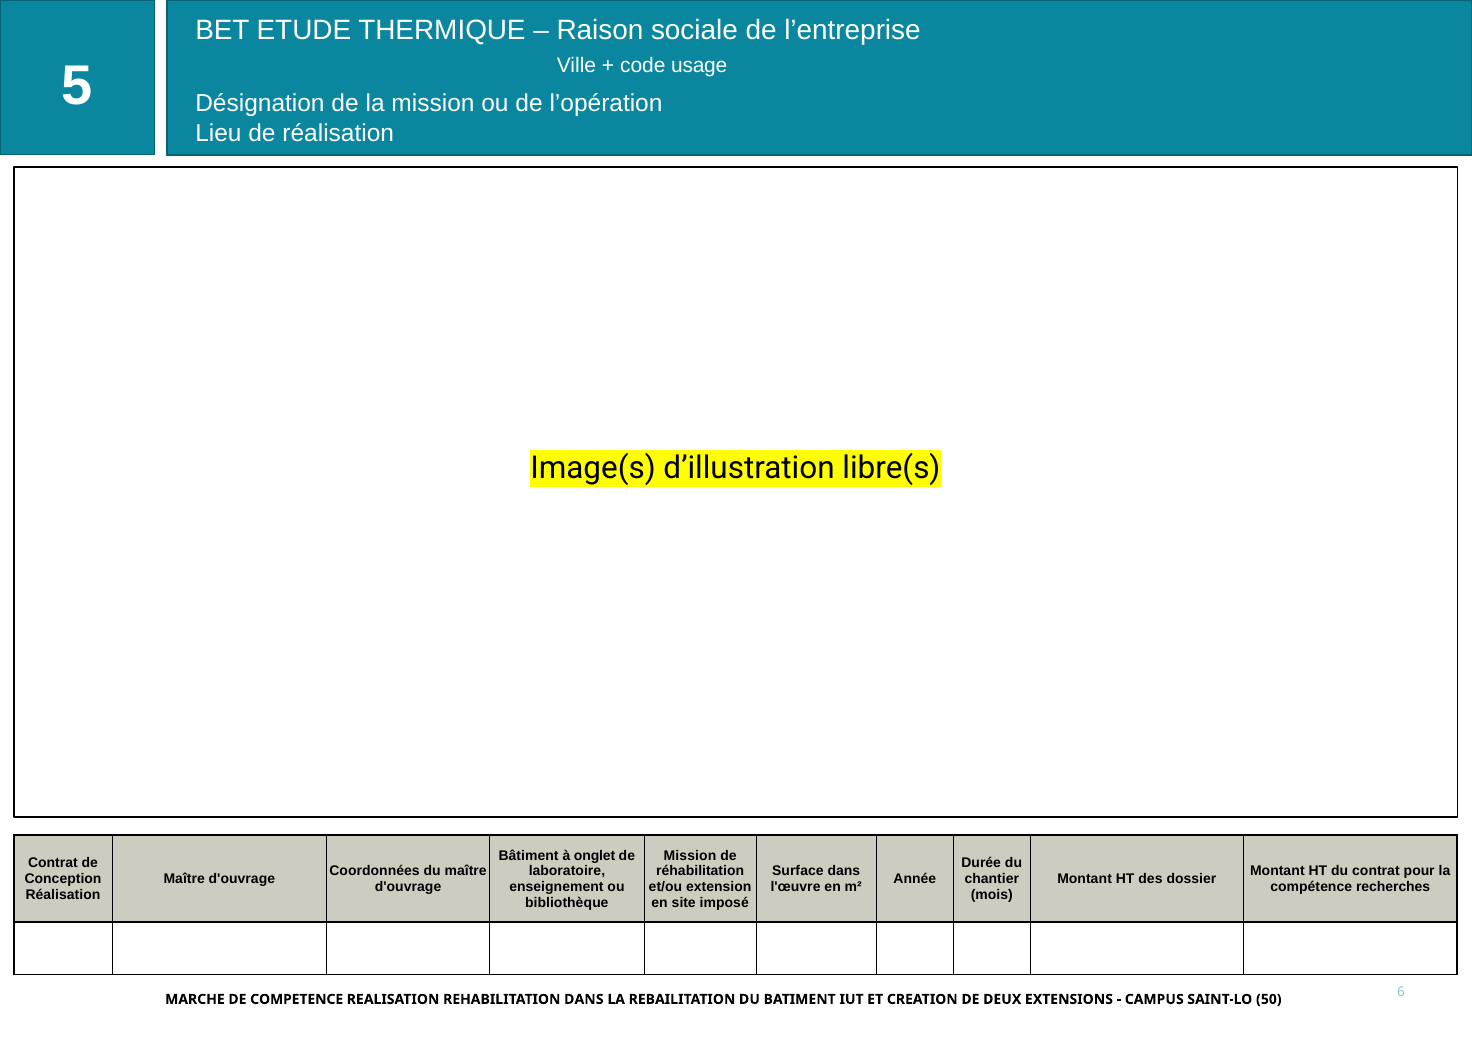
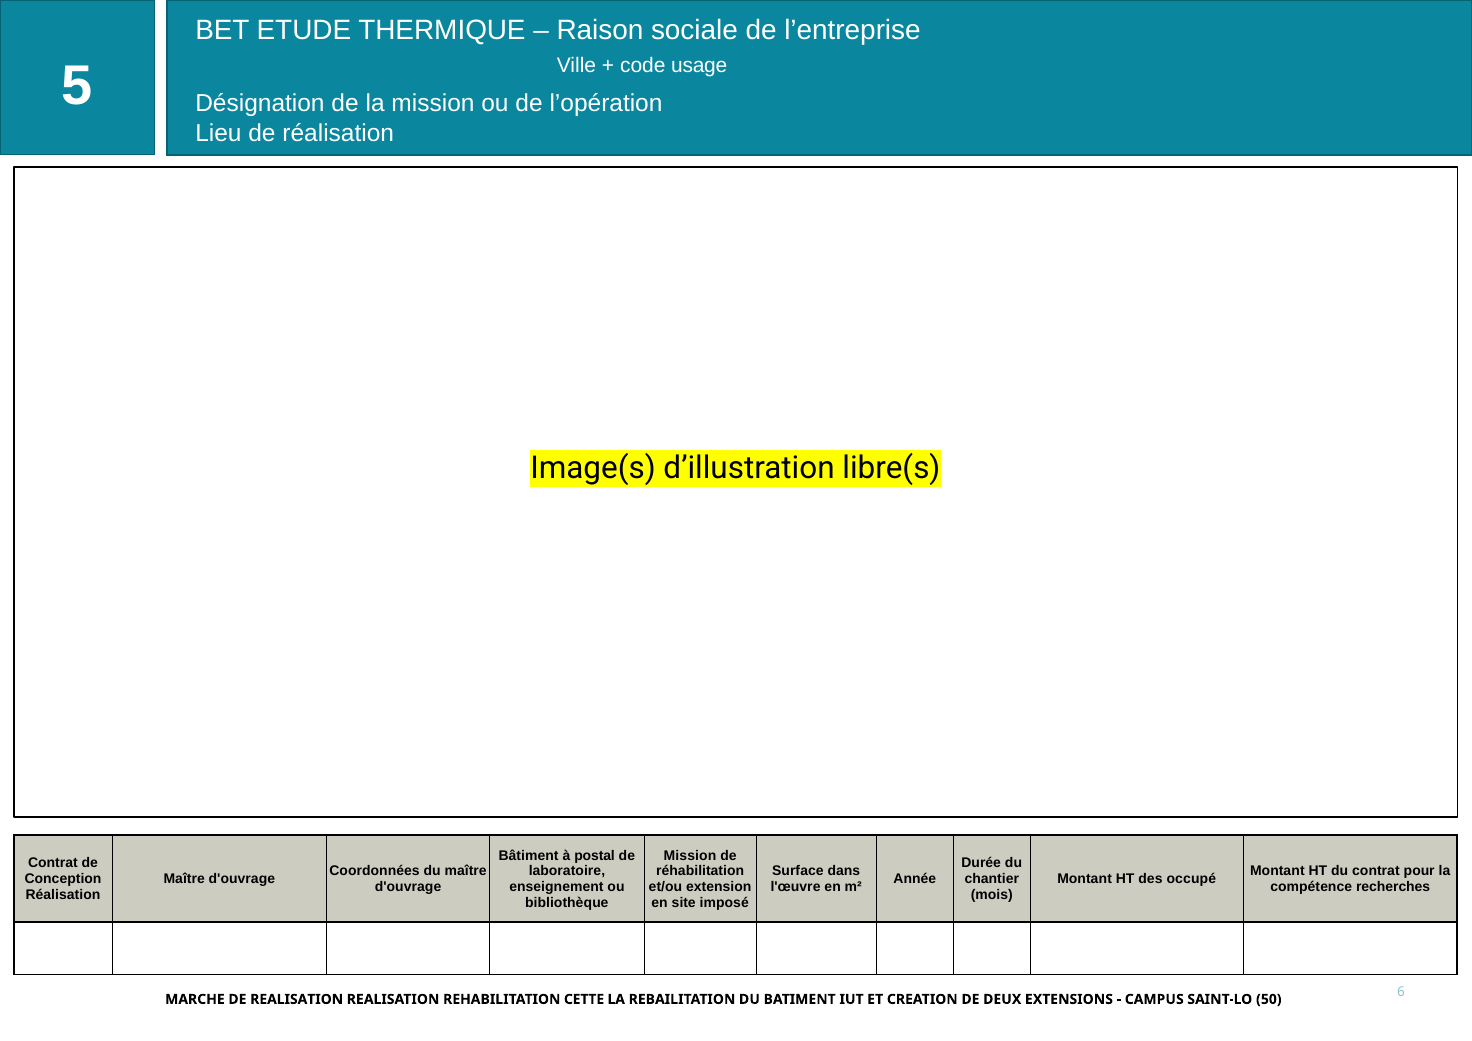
onglet: onglet -> postal
dossier: dossier -> occupé
DE COMPETENCE: COMPETENCE -> REALISATION
DANS at (584, 999): DANS -> CETTE
